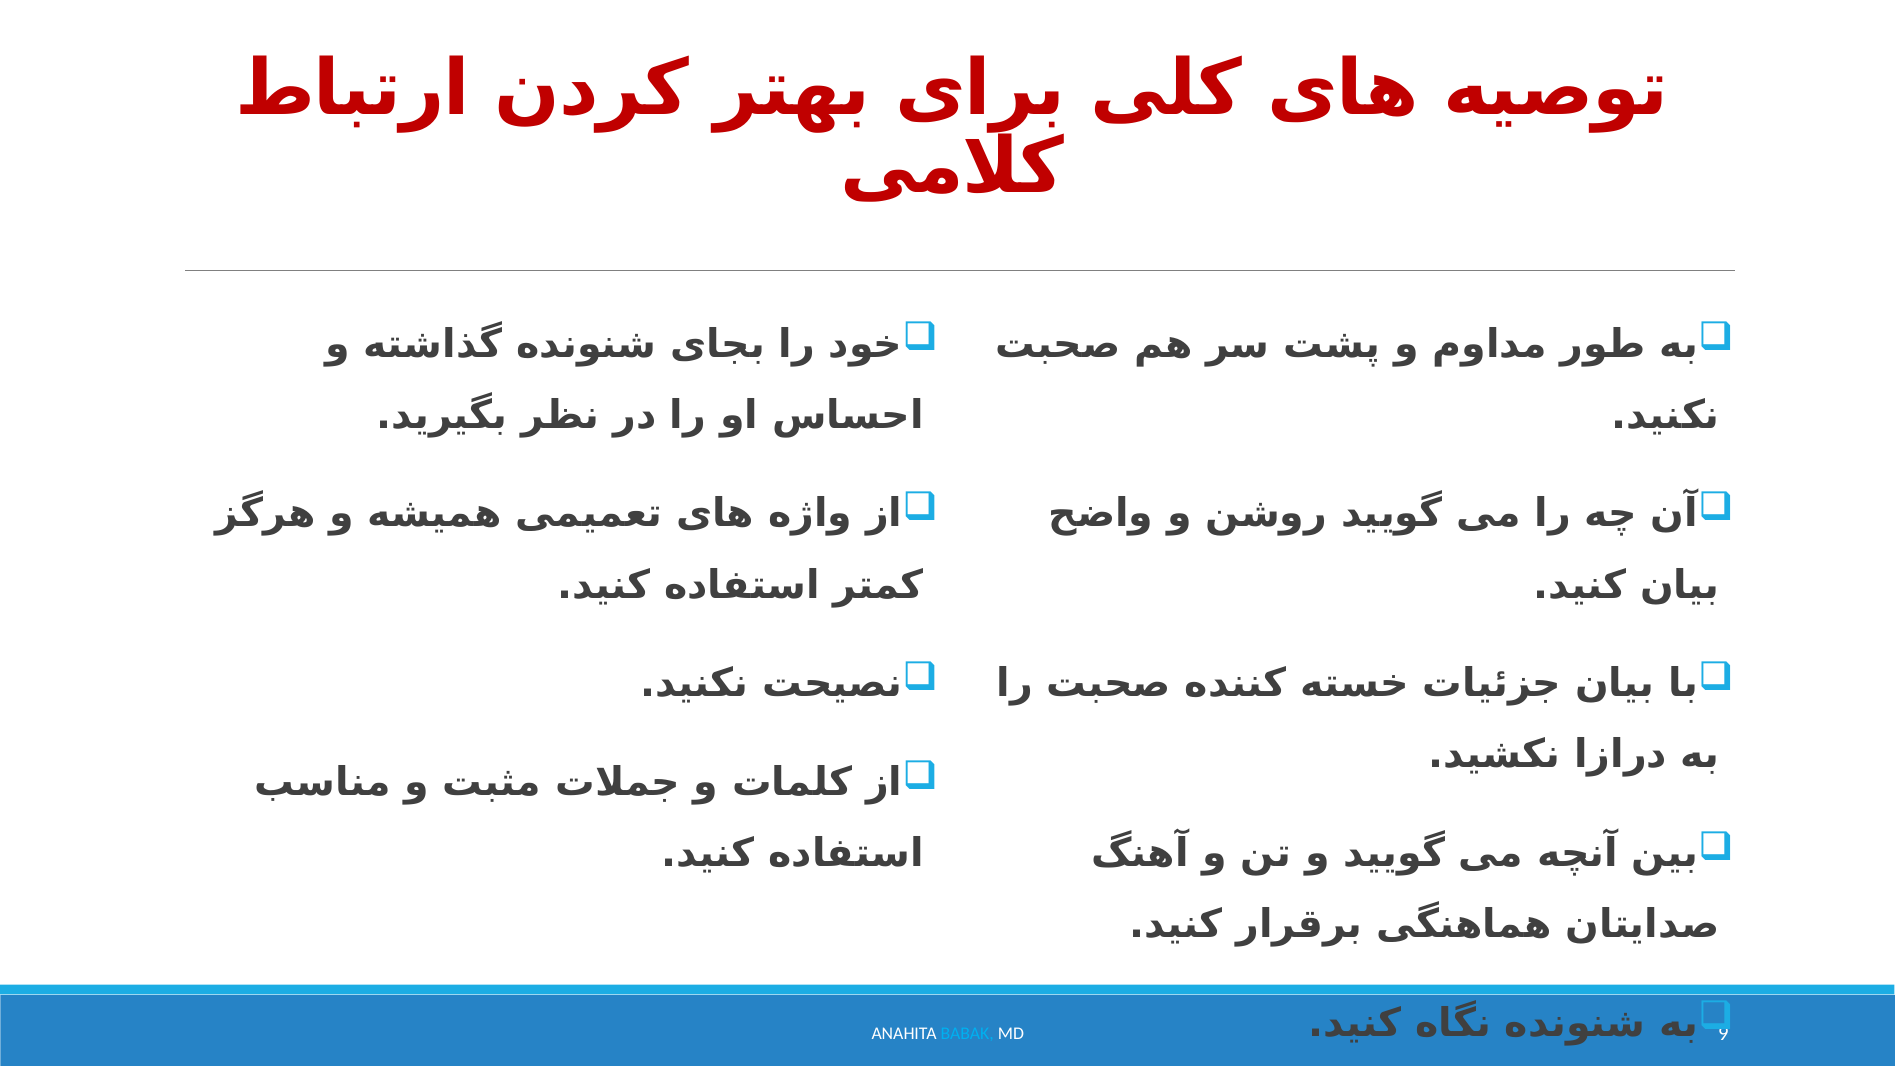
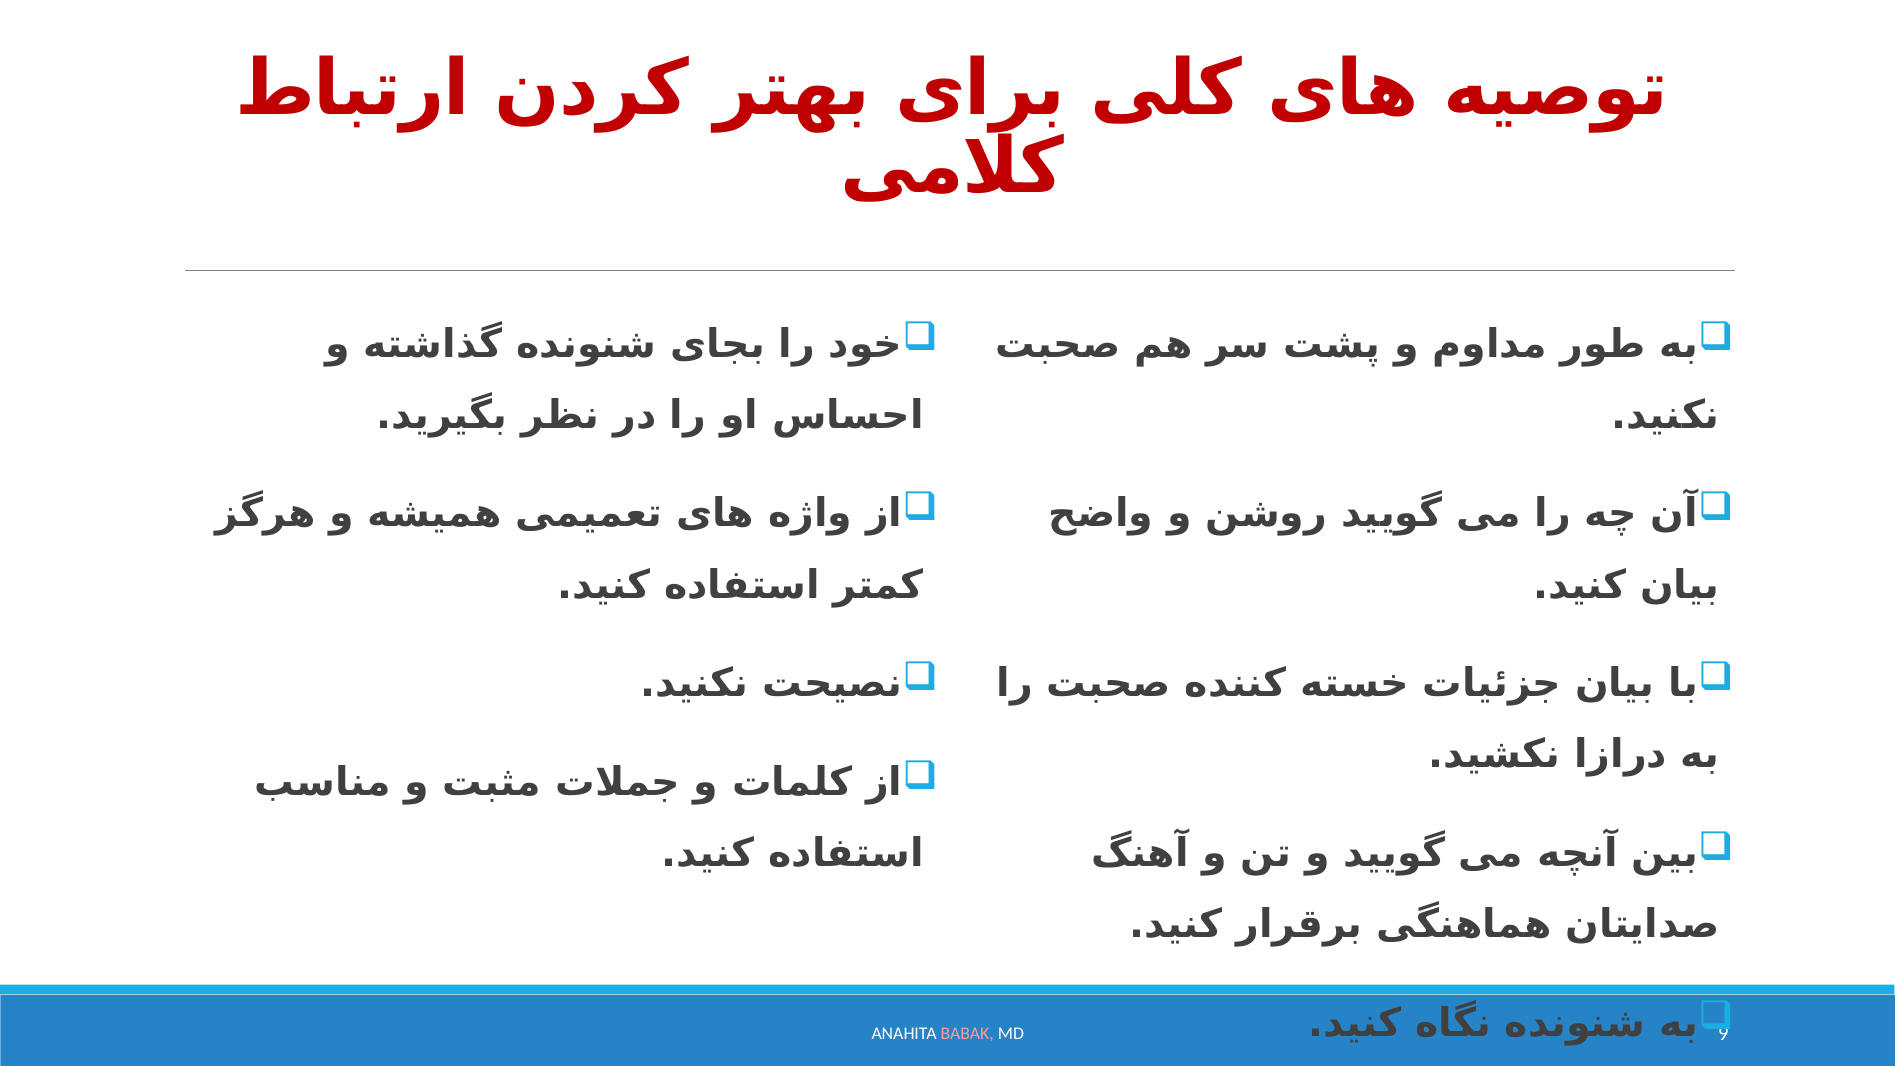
BABAK colour: light blue -> pink
